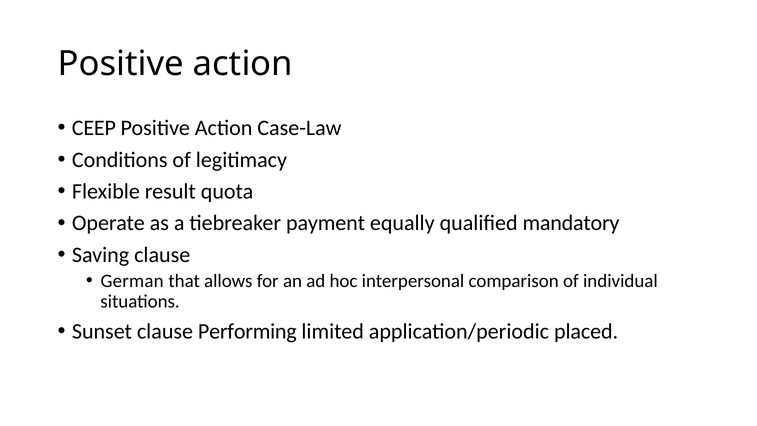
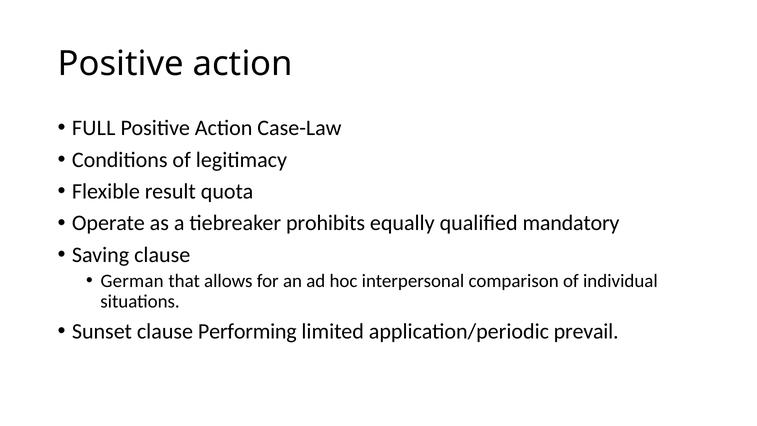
CEEP: CEEP -> FULL
payment: payment -> prohibits
placed: placed -> prevail
